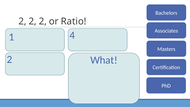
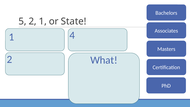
2 at (22, 21): 2 -> 5
2 at (43, 21): 2 -> 1
Ratio: Ratio -> State
